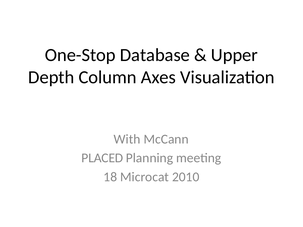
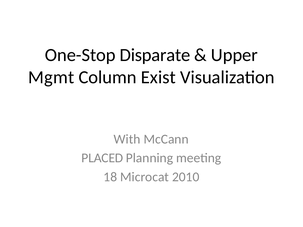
Database: Database -> Disparate
Depth: Depth -> Mgmt
Axes: Axes -> Exist
